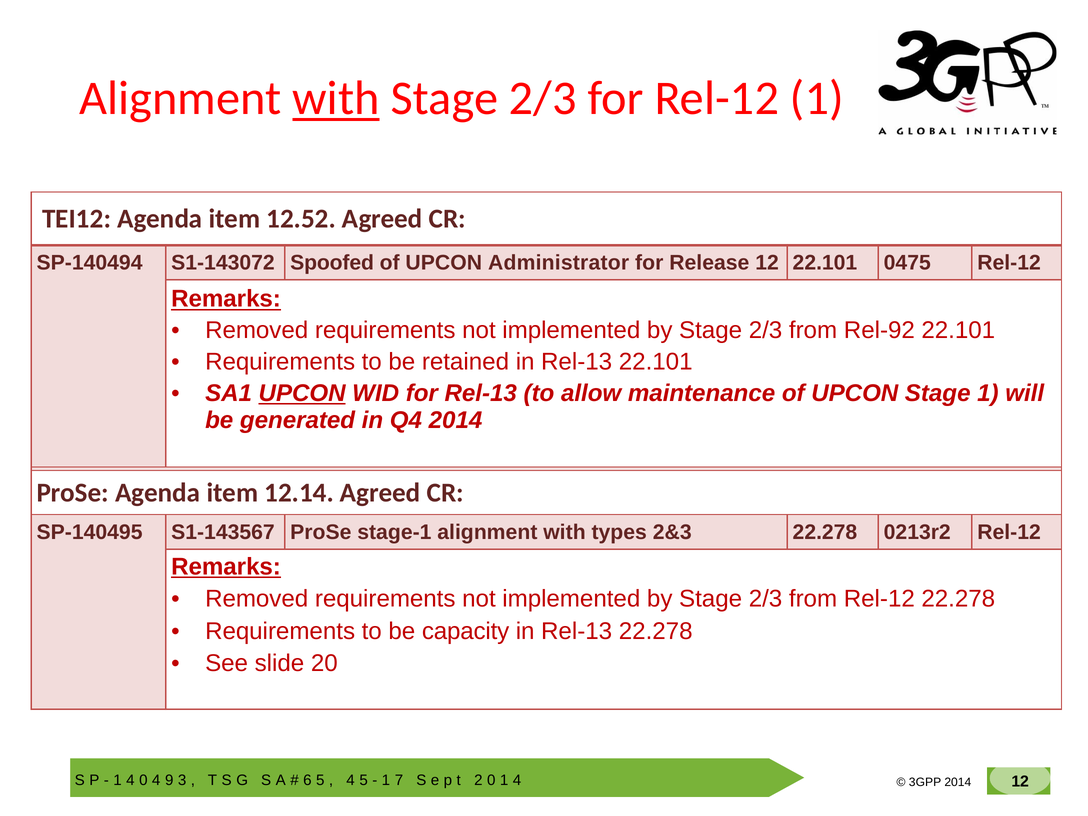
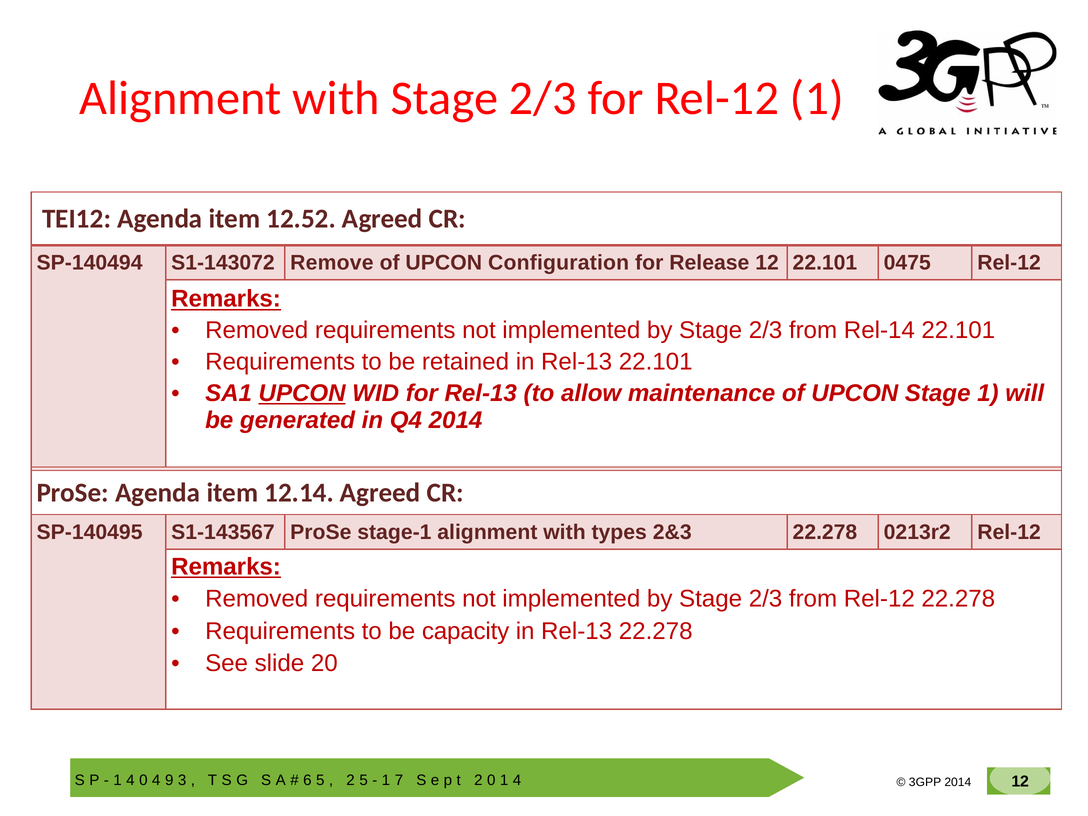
with at (336, 99) underline: present -> none
Spoofed: Spoofed -> Remove
Administrator: Administrator -> Configuration
Rel-92: Rel-92 -> Rel-14
4 at (351, 780): 4 -> 2
